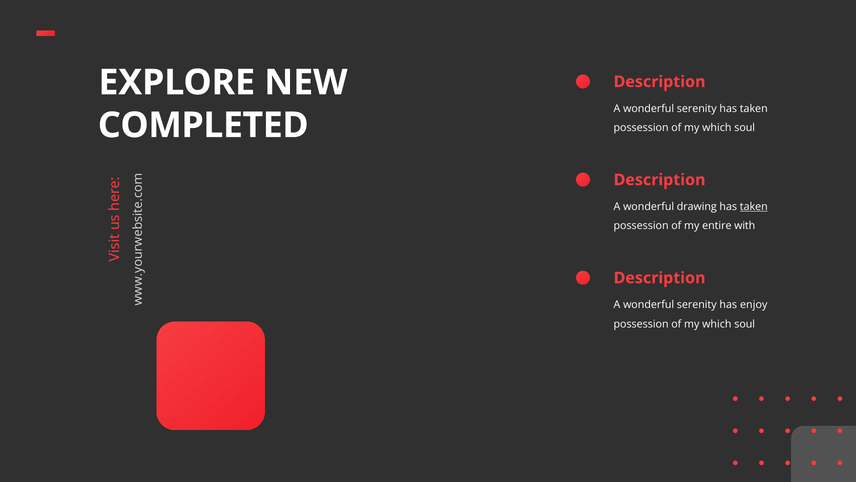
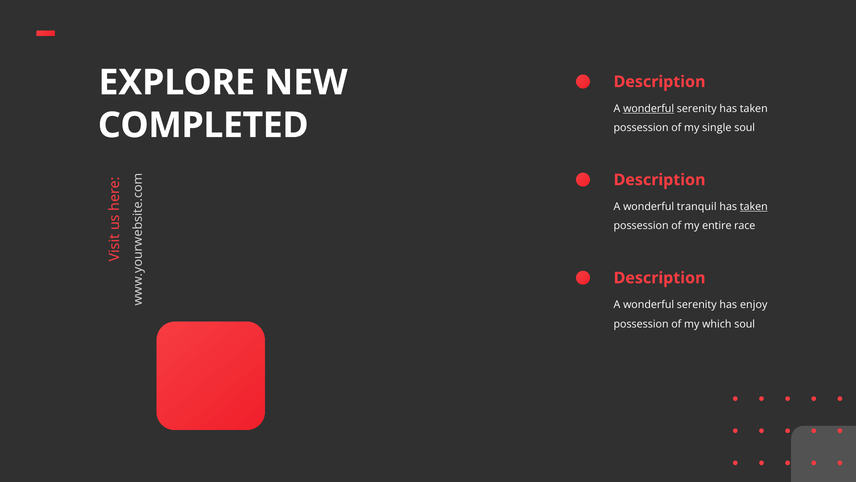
wonderful at (649, 108) underline: none -> present
which at (717, 128): which -> single
drawing: drawing -> tranquil
with: with -> race
